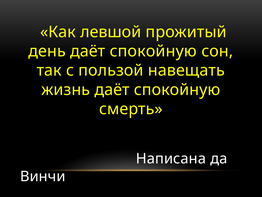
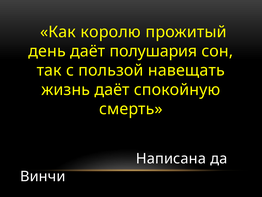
левшой: левшой -> королю
день даёт спокойную: спокойную -> полушария
